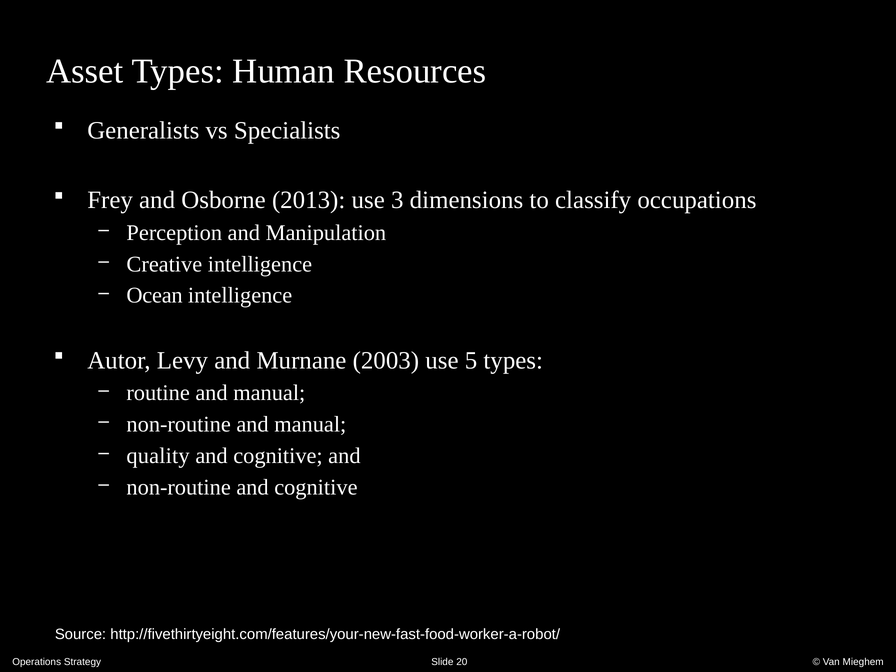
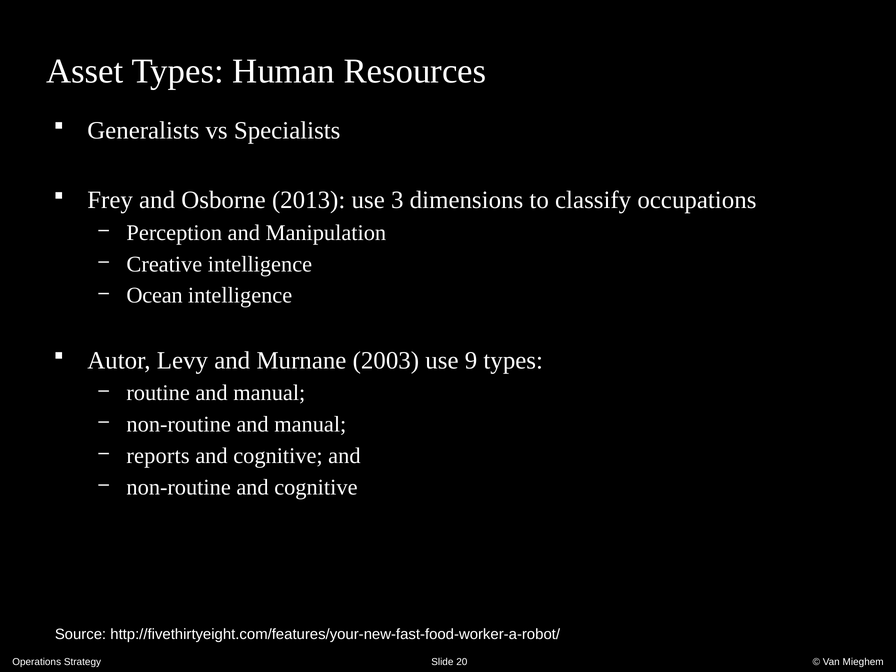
5: 5 -> 9
quality: quality -> reports
